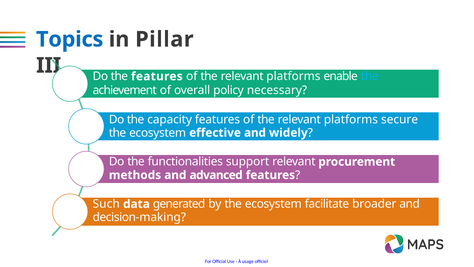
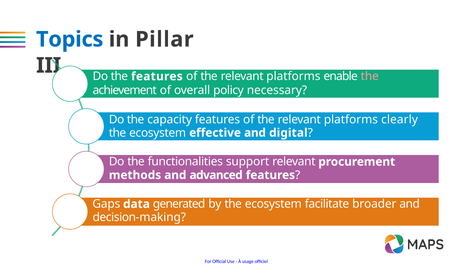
the at (370, 76) colour: light blue -> pink
secure: secure -> clearly
widely: widely -> digital
Such: Such -> Gaps
